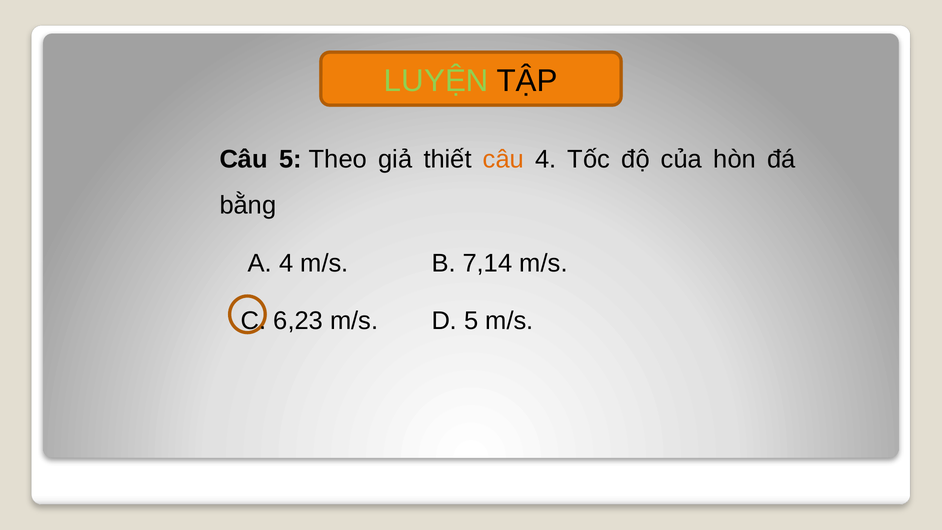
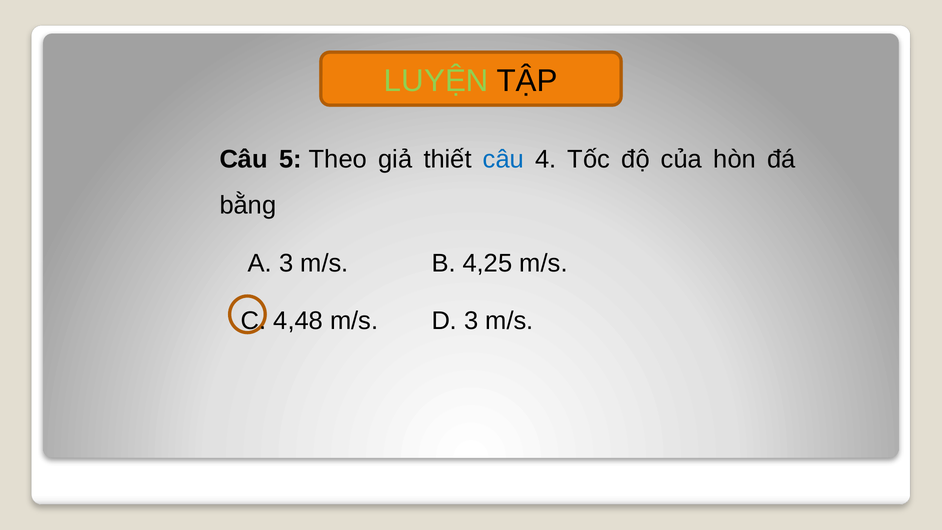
câu at (503, 159) colour: orange -> blue
A 4: 4 -> 3
7,14: 7,14 -> 4,25
6,23: 6,23 -> 4,48
D 5: 5 -> 3
